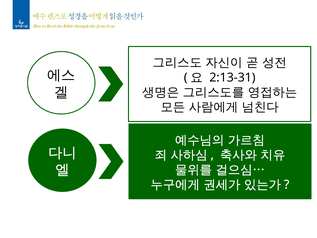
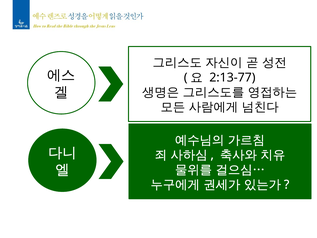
2:13-31: 2:13-31 -> 2:13-77
